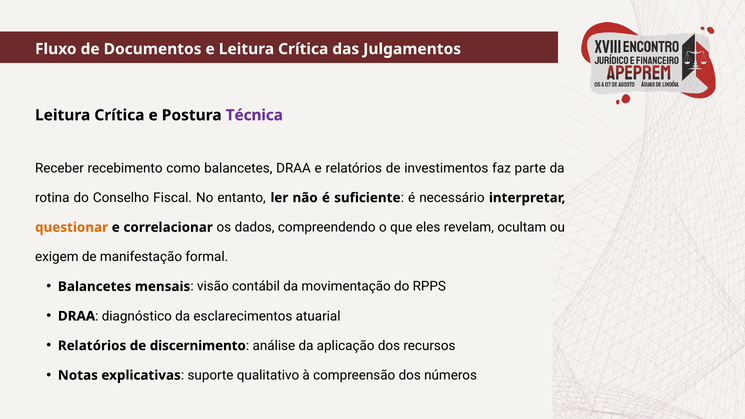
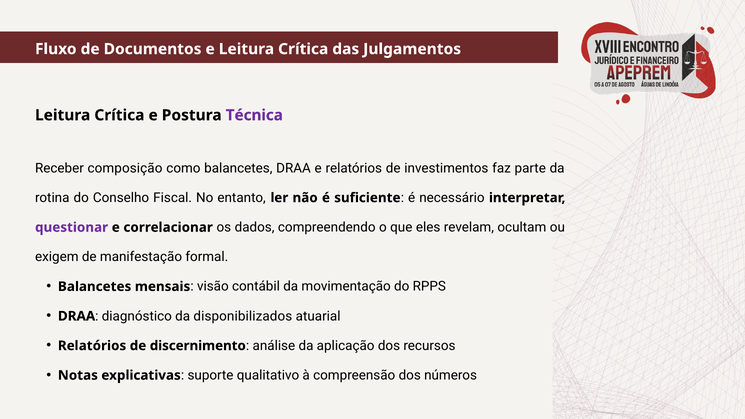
recebimento: recebimento -> composição
questionar colour: orange -> purple
esclarecimentos: esclarecimentos -> disponibilizados
